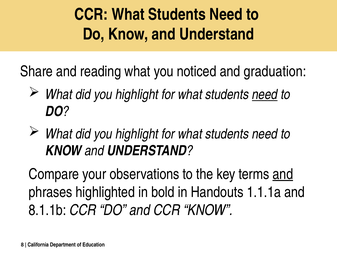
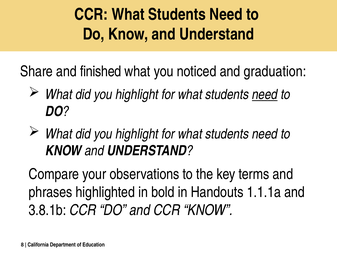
reading: reading -> finished
and at (283, 174) underline: present -> none
8.1.1b: 8.1.1b -> 3.8.1b
